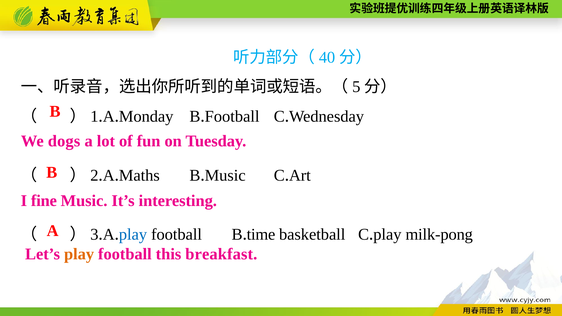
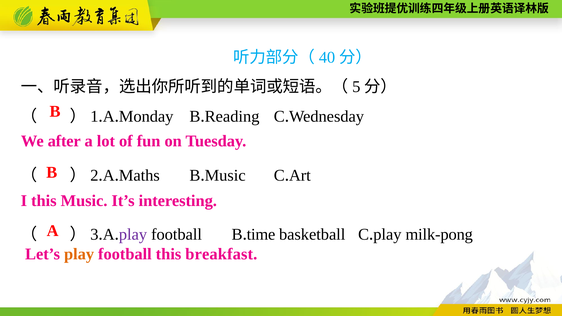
Football at (232, 116): Football -> Reading
dogs: dogs -> after
I fine: fine -> this
play at (133, 234) colour: blue -> purple
